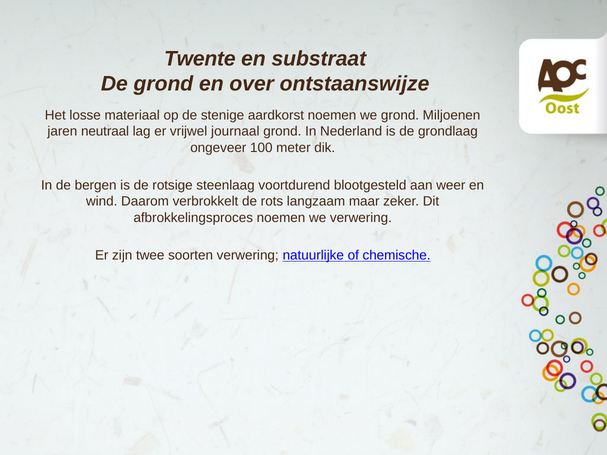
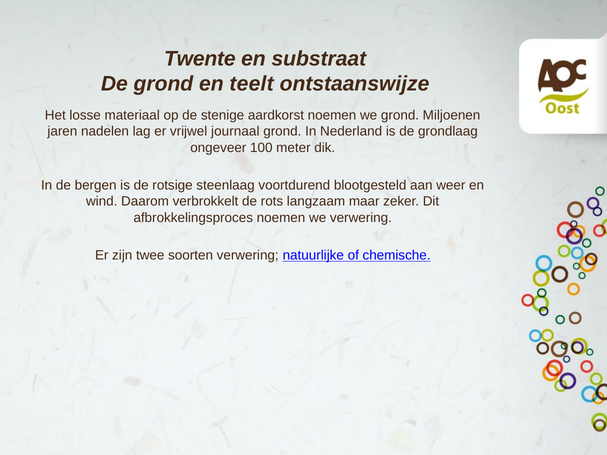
over: over -> teelt
neutraal: neutraal -> nadelen
